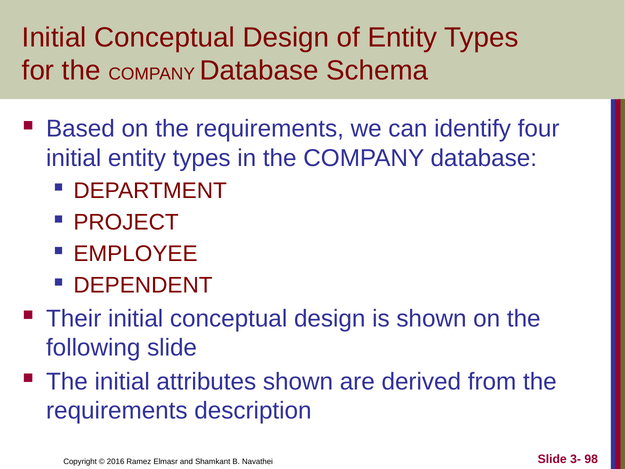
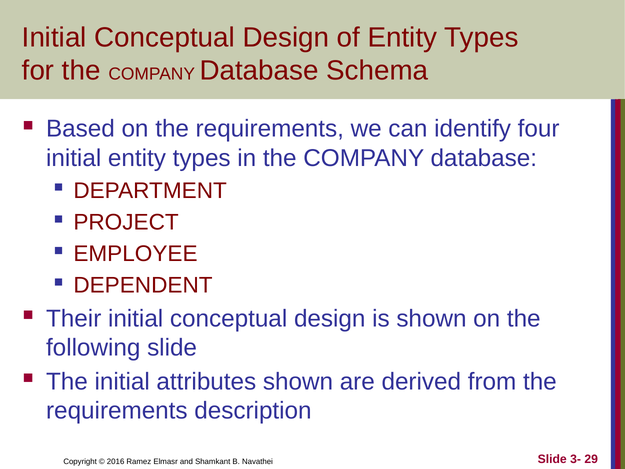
98: 98 -> 29
